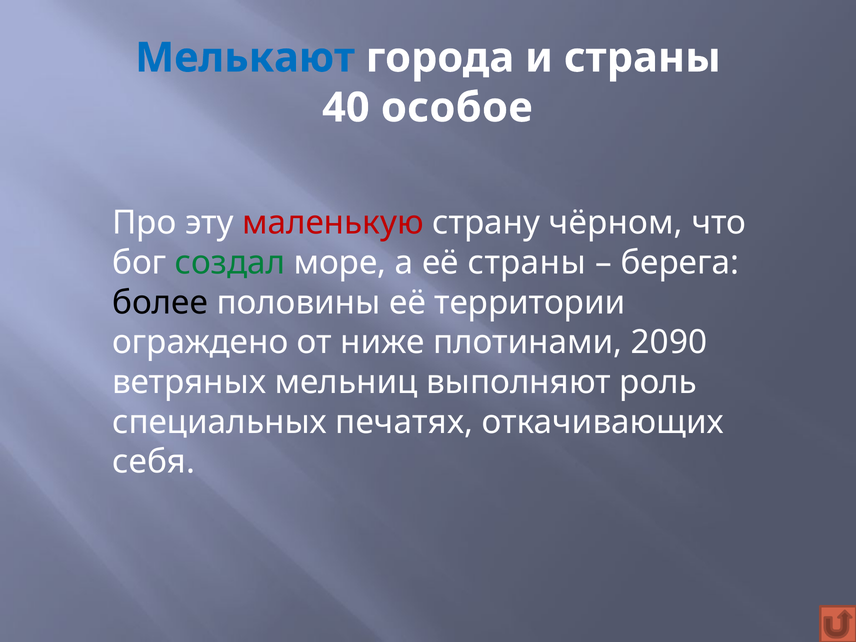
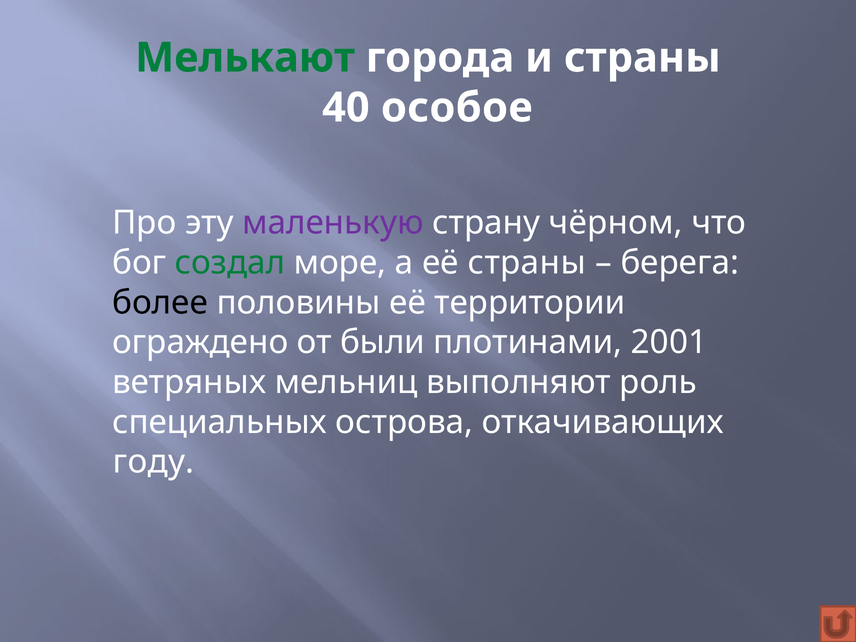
Мелькают colour: blue -> green
маленькую colour: red -> purple
ниже: ниже -> были
2090: 2090 -> 2001
печатях: печатях -> острова
себя: себя -> году
